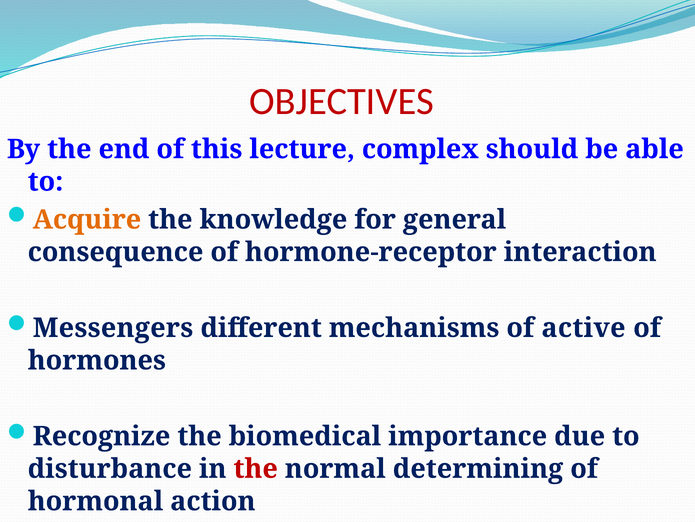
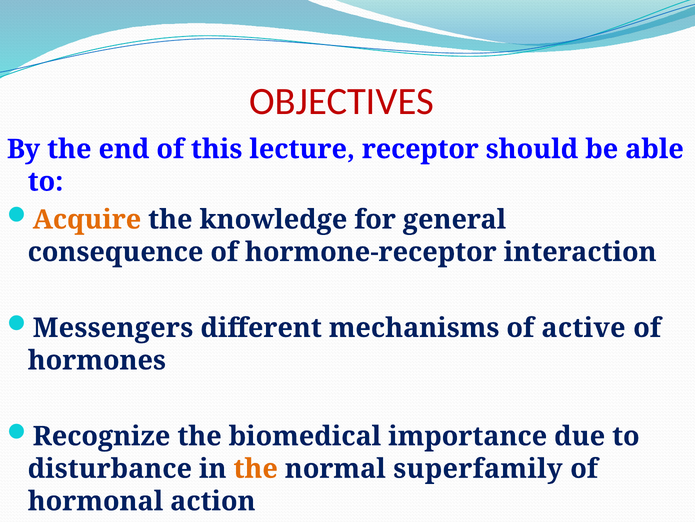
complex: complex -> receptor
the at (256, 468) colour: red -> orange
determining: determining -> superfamily
